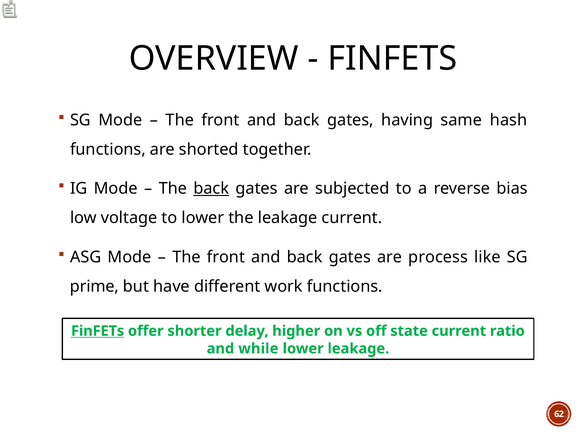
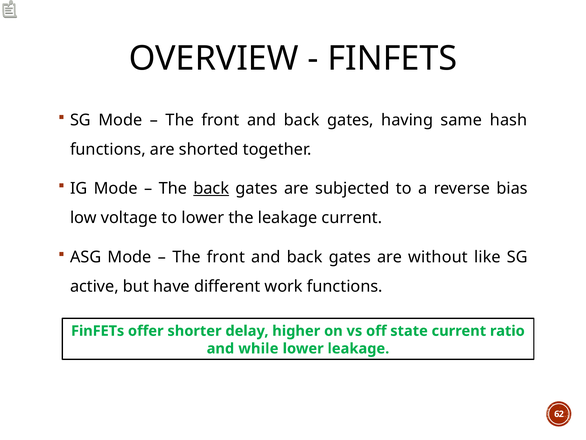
process: process -> without
prime: prime -> active
FinFETs at (98, 331) underline: present -> none
